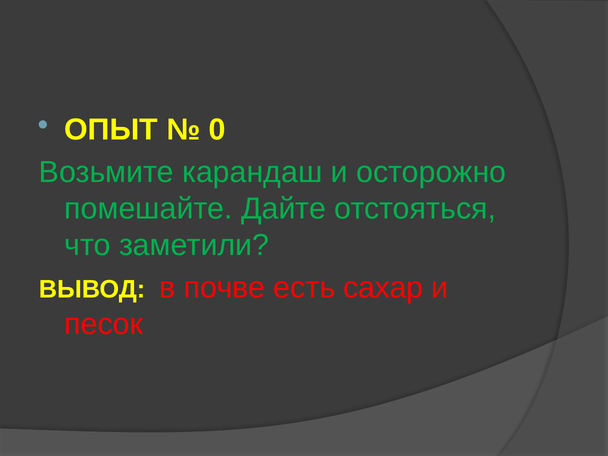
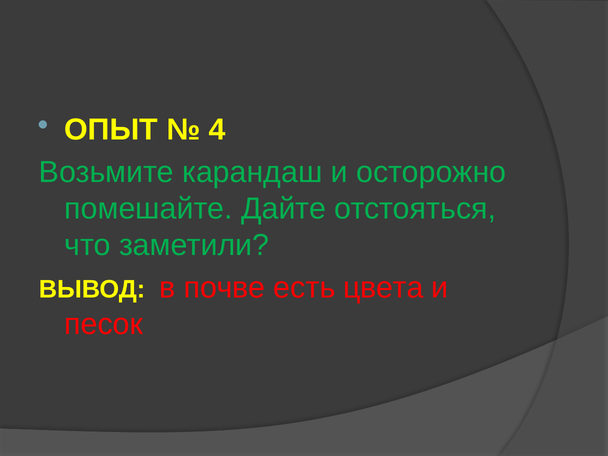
0: 0 -> 4
сахар: сахар -> цвета
